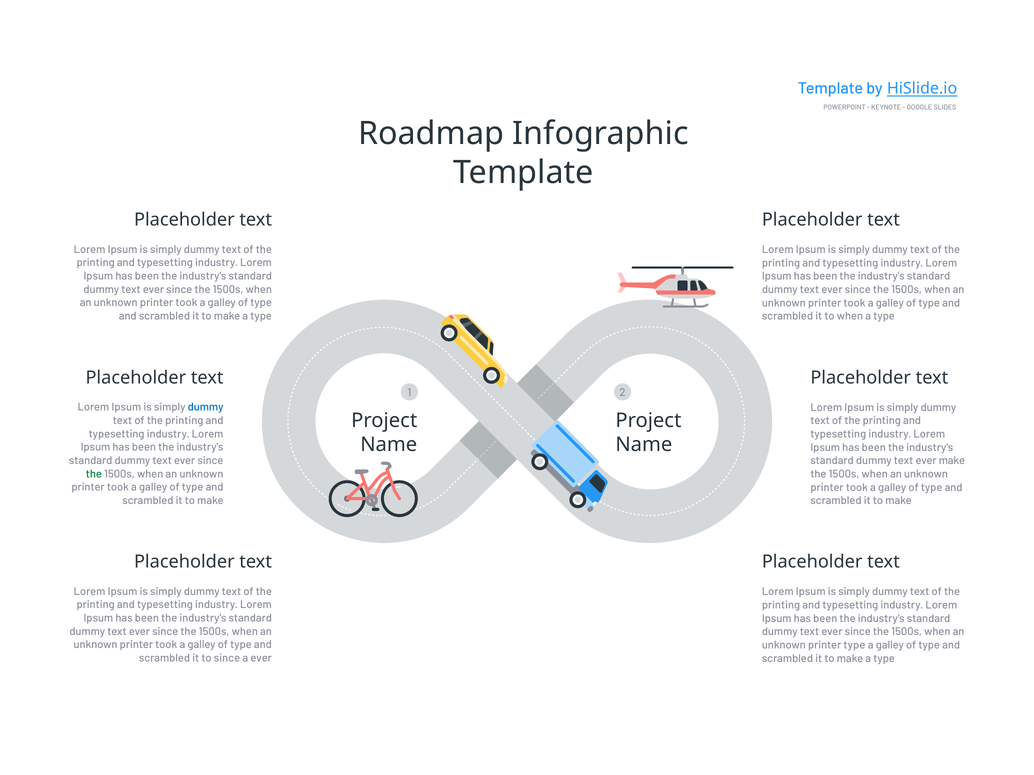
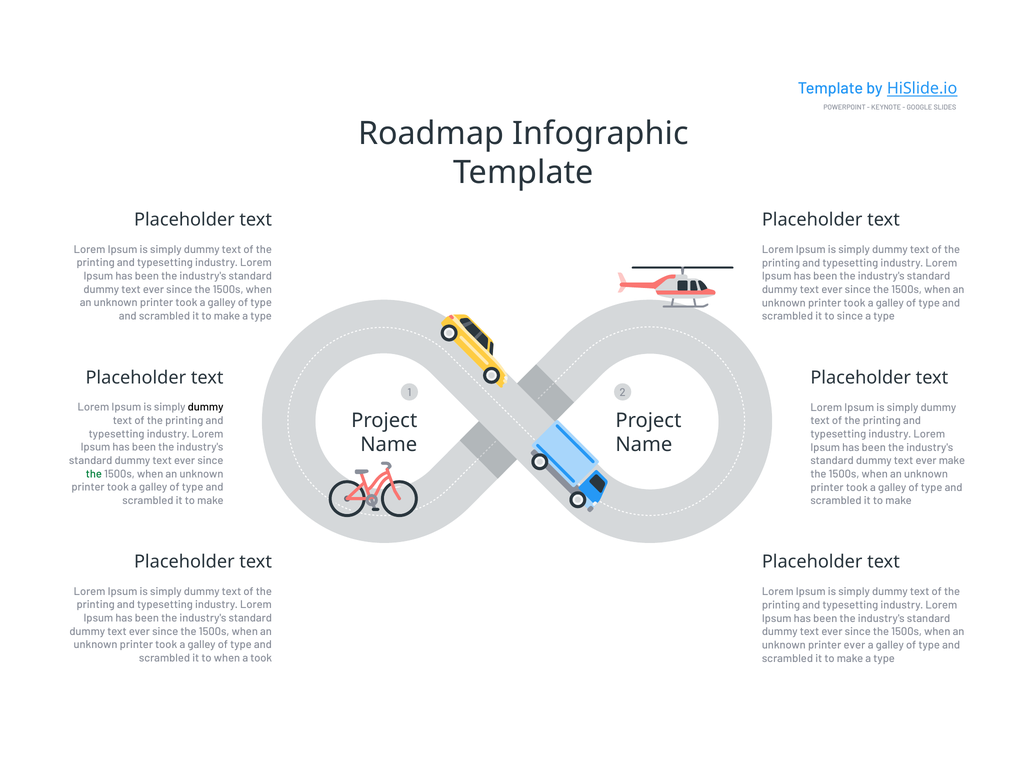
to when: when -> since
dummy at (206, 408) colour: blue -> black
printer type: type -> ever
to since: since -> when
a ever: ever -> took
